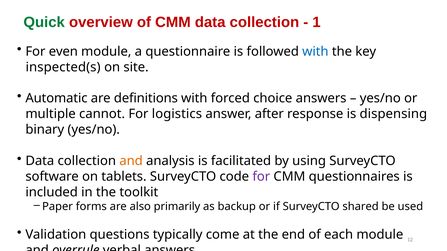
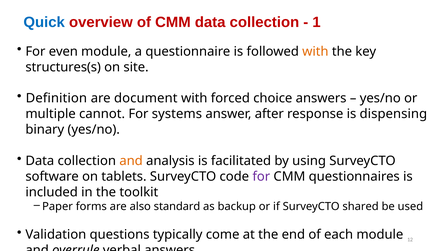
Quick colour: green -> blue
with at (315, 52) colour: blue -> orange
inspected(s: inspected(s -> structures(s
Automatic: Automatic -> Definition
definitions: definitions -> document
logistics: logistics -> systems
primarily: primarily -> standard
